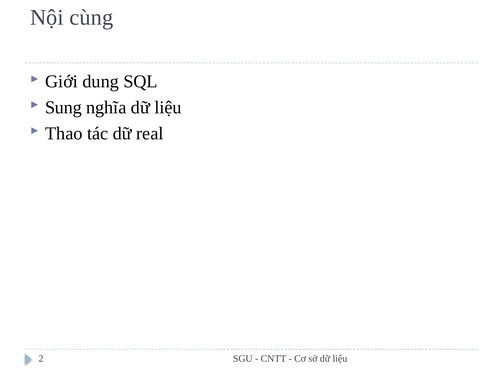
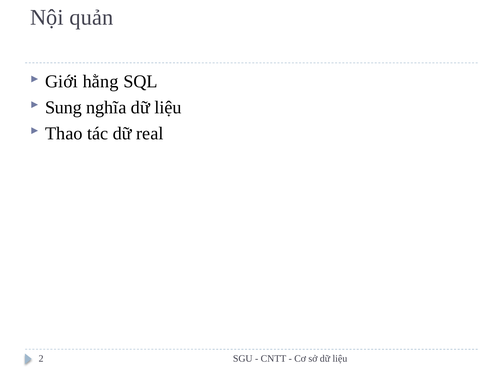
cùng: cùng -> quản
dung: dung -> hằng
